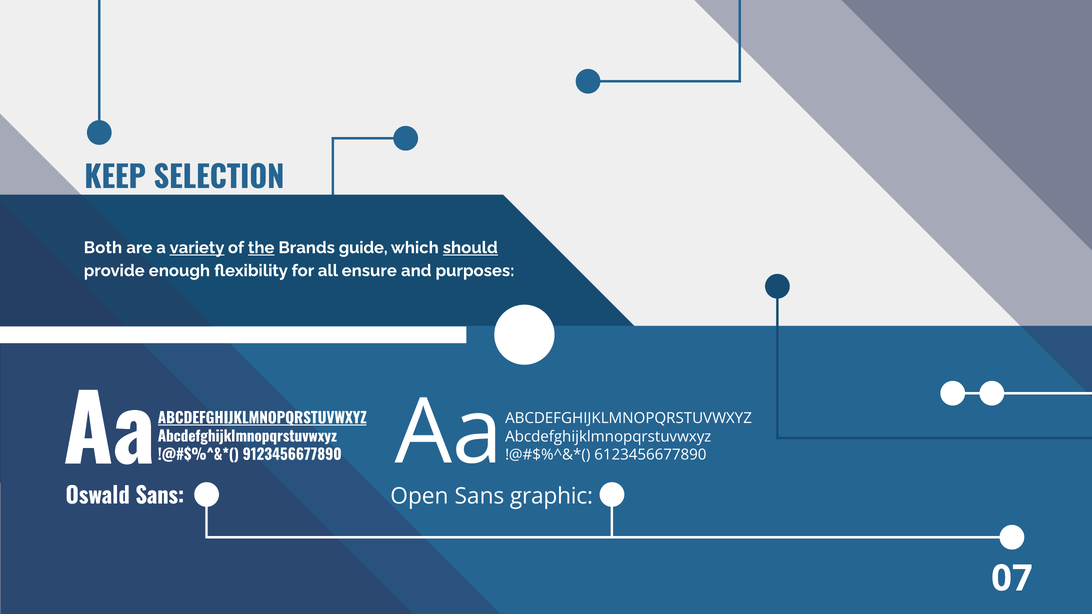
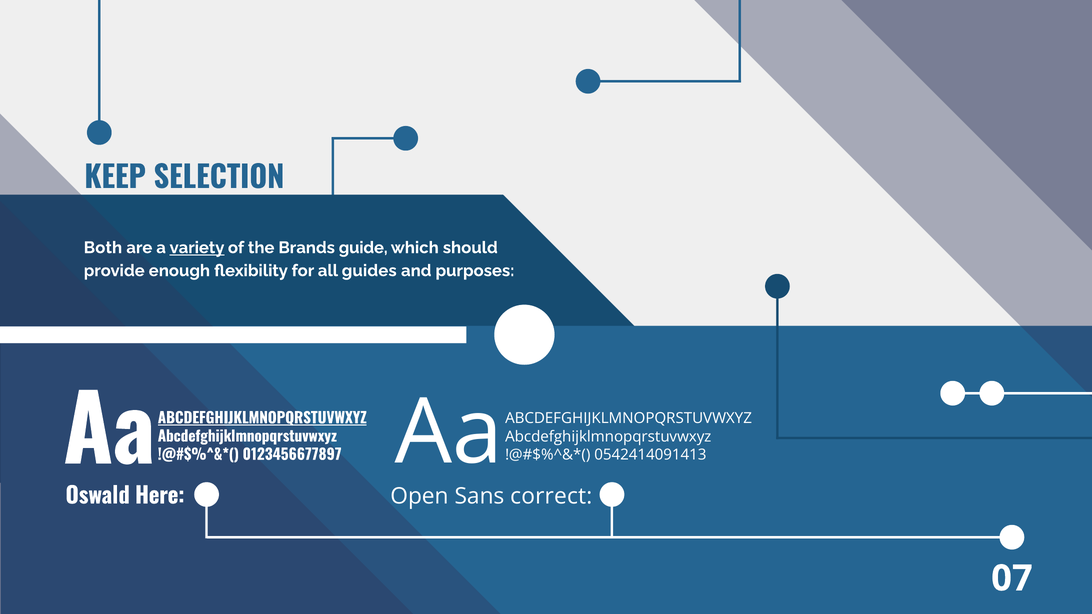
the underline: present -> none
should underline: present -> none
ensure: ensure -> guides
9123456677890: 9123456677890 -> 0123456677897
6123456677890: 6123456677890 -> 0542414091413
Oswald Sans: Sans -> Here
graphic: graphic -> correct
